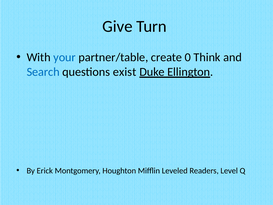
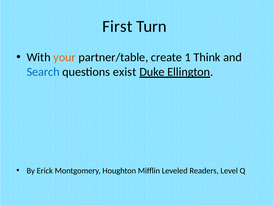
Give: Give -> First
your colour: blue -> orange
0: 0 -> 1
